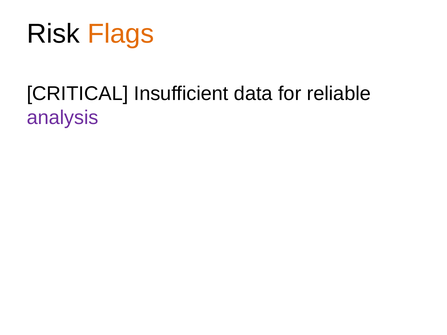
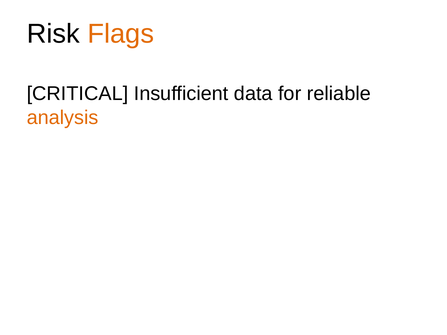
analysis colour: purple -> orange
